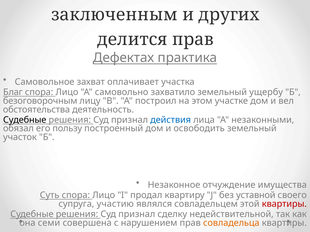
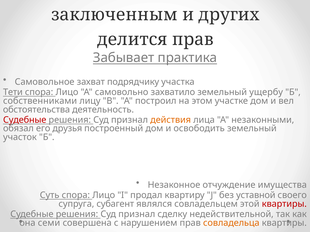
Дефектах: Дефектах -> Забывает
оплачивает: оплачивает -> подрядчику
Благ: Благ -> Тети
безоговорочным: безоговорочным -> собственниками
Судебные at (25, 120) colour: black -> red
действия colour: blue -> orange
пользу: пользу -> друзья
участию: участию -> субагент
